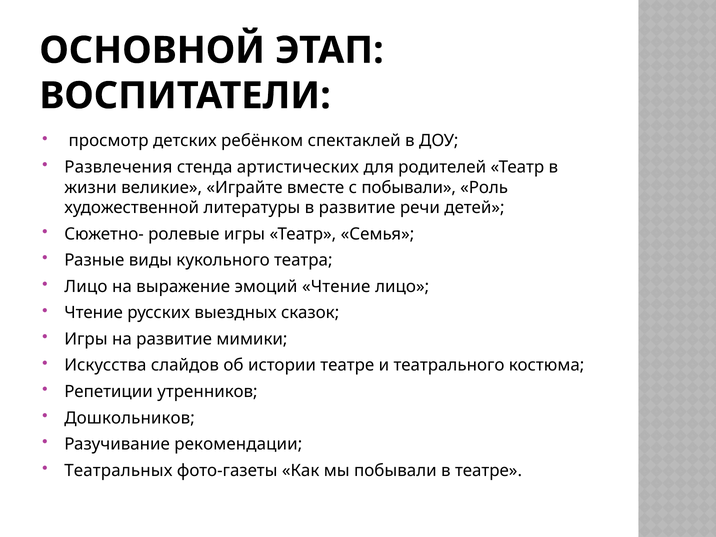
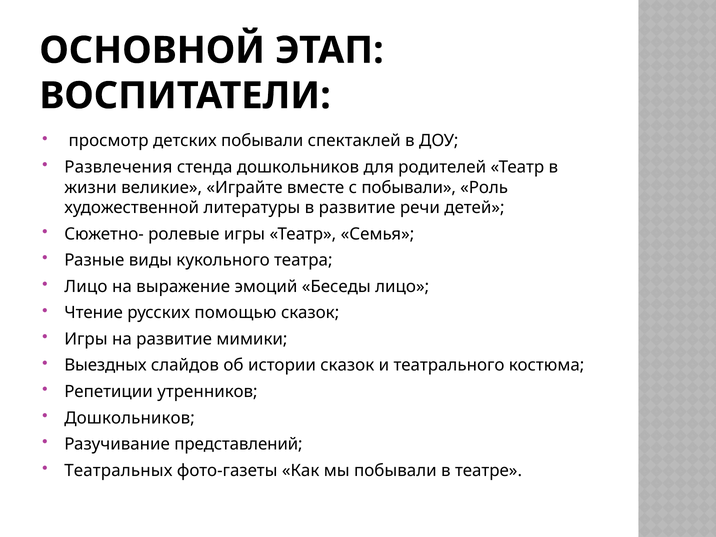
детских ребёнком: ребёнком -> побывали
стенда артистических: артистических -> дошкольников
эмоций Чтение: Чтение -> Беседы
выездных: выездных -> помощью
Искусства: Искусства -> Выездных
истории театре: театре -> сказок
рекомендации: рекомендации -> представлений
